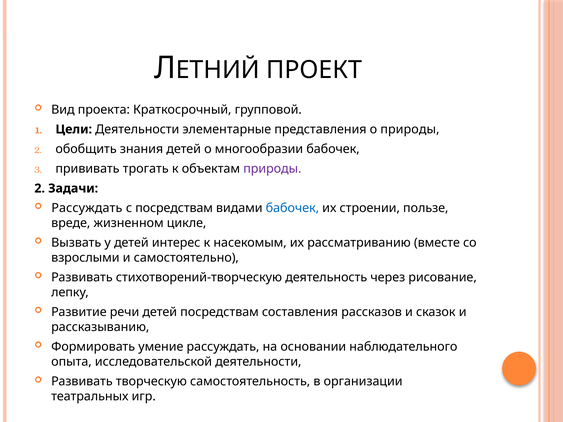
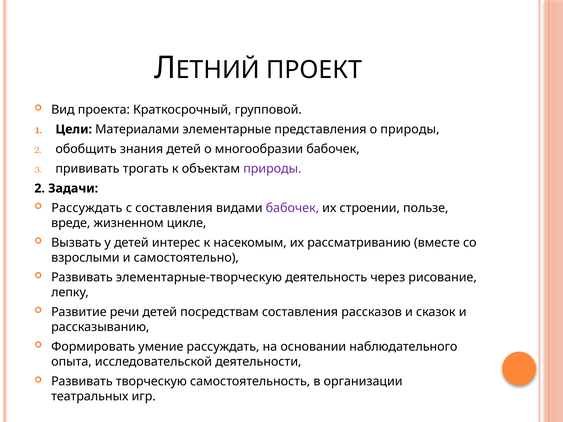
Цели Деятельности: Деятельности -> Материалами
с посредствам: посредствам -> составления
бабочек at (292, 208) colour: blue -> purple
стихотворений-творческую: стихотворений-творческую -> элементарные-творческую
